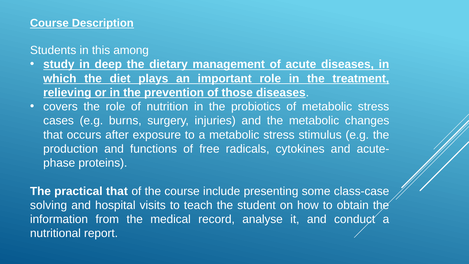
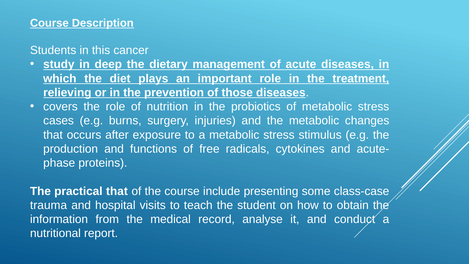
among: among -> cancer
solving: solving -> trauma
